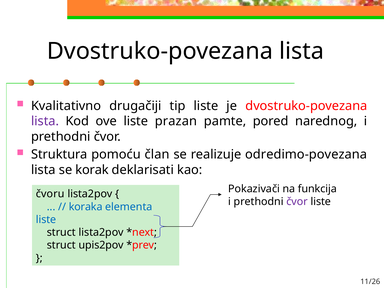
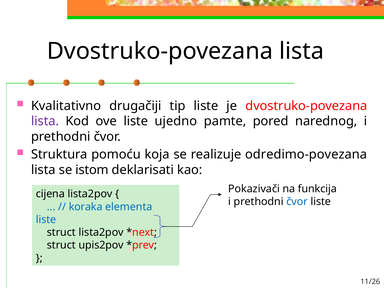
prazan: prazan -> ujedno
član: član -> koja
korak: korak -> istom
čvoru: čvoru -> cijena
čvor at (297, 202) colour: purple -> blue
